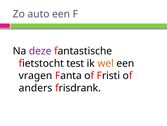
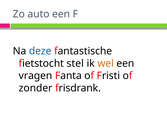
deze colour: purple -> blue
test: test -> stel
anders: anders -> zonder
